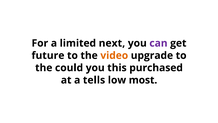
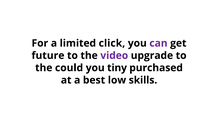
next: next -> click
video colour: orange -> purple
this: this -> tiny
tells: tells -> best
most: most -> skills
